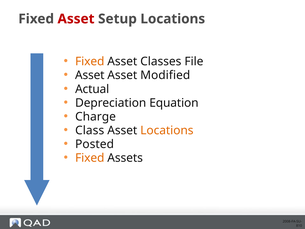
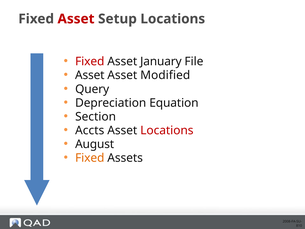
Fixed at (90, 61) colour: orange -> red
Classes: Classes -> January
Actual: Actual -> Query
Charge: Charge -> Section
Class: Class -> Accts
Locations at (167, 130) colour: orange -> red
Posted: Posted -> August
